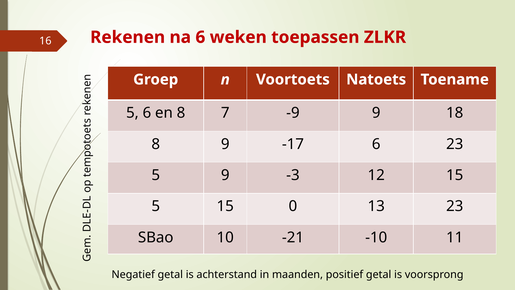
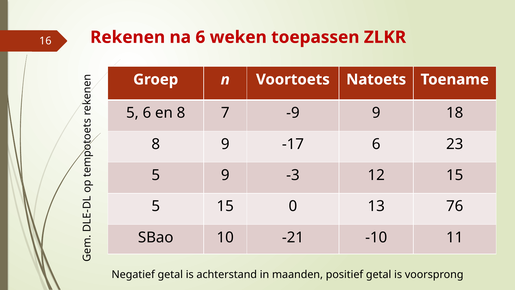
13 23: 23 -> 76
